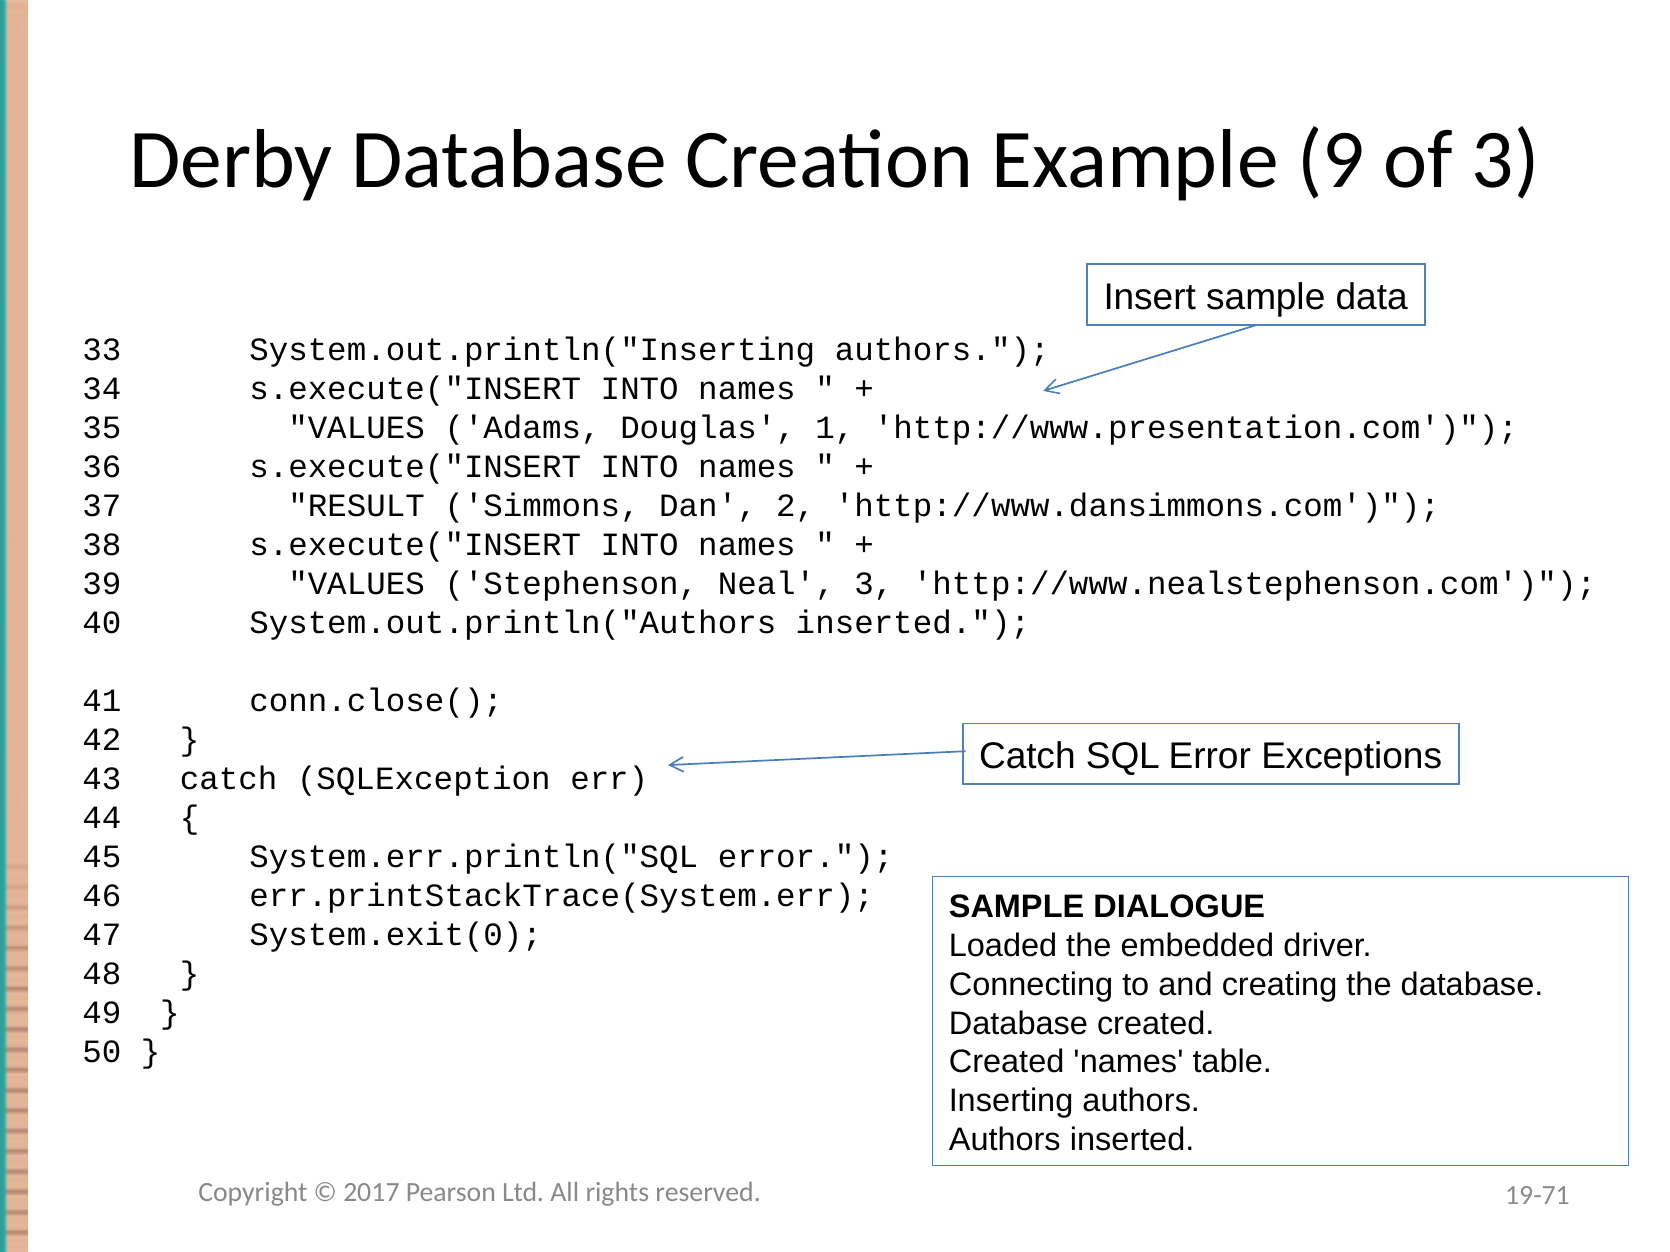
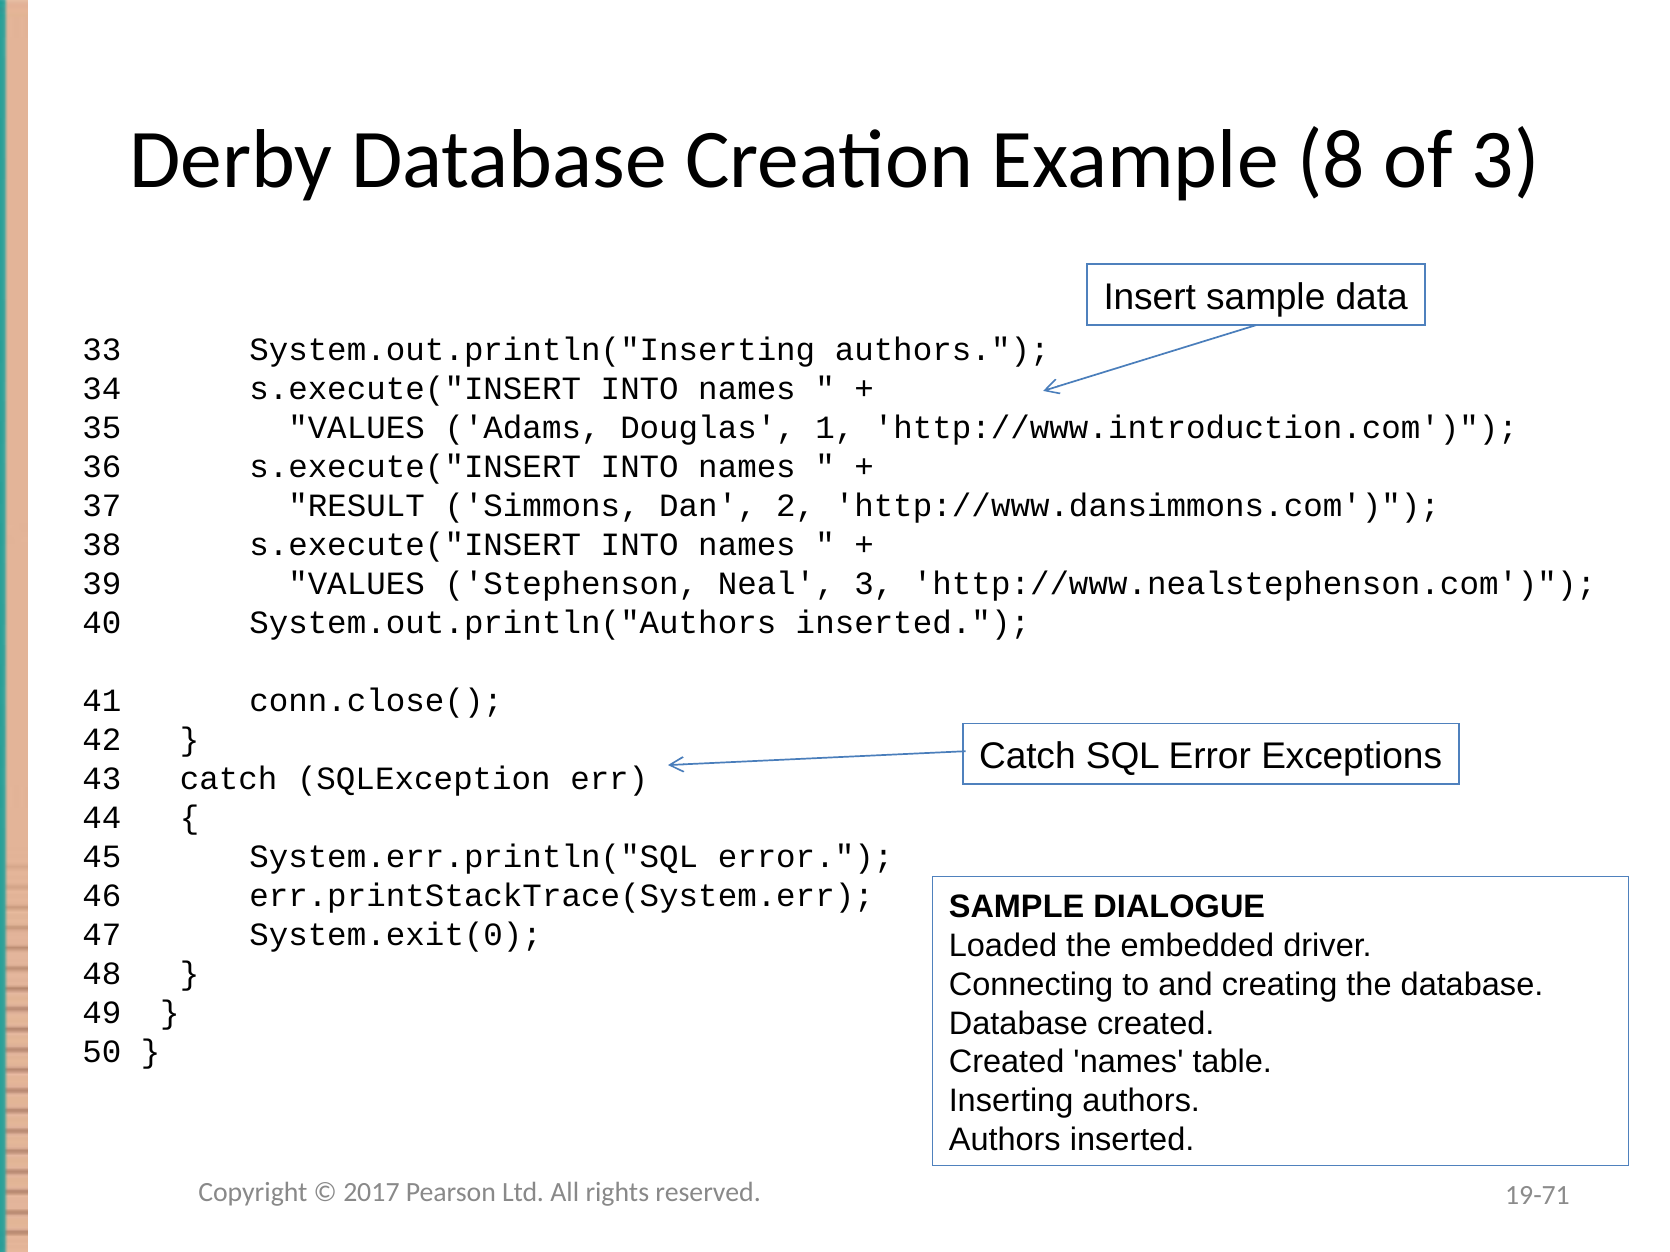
9: 9 -> 8
http://www.presentation.com: http://www.presentation.com -> http://www.introduction.com
